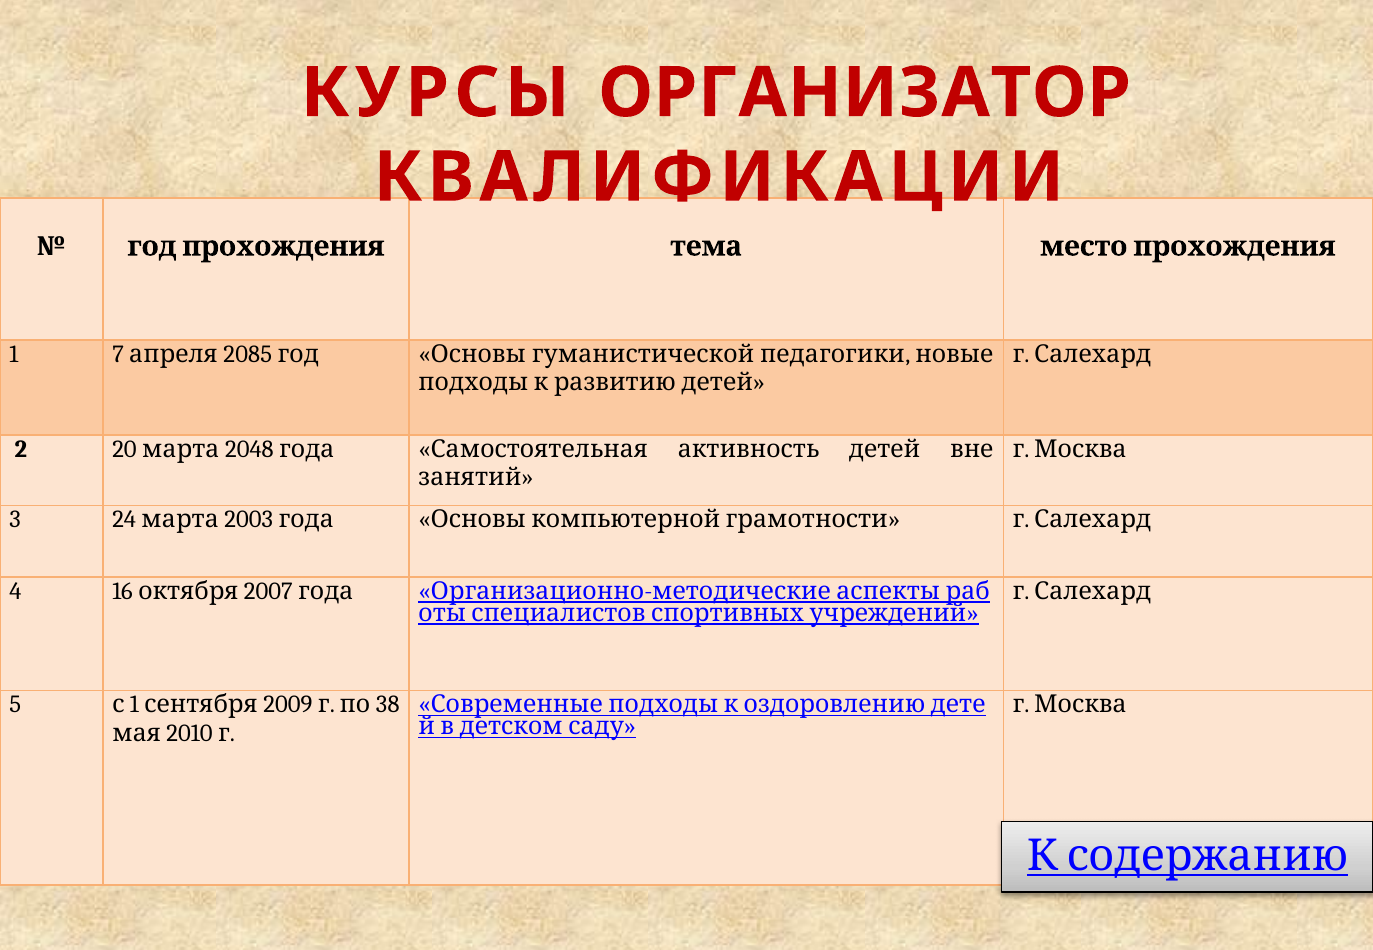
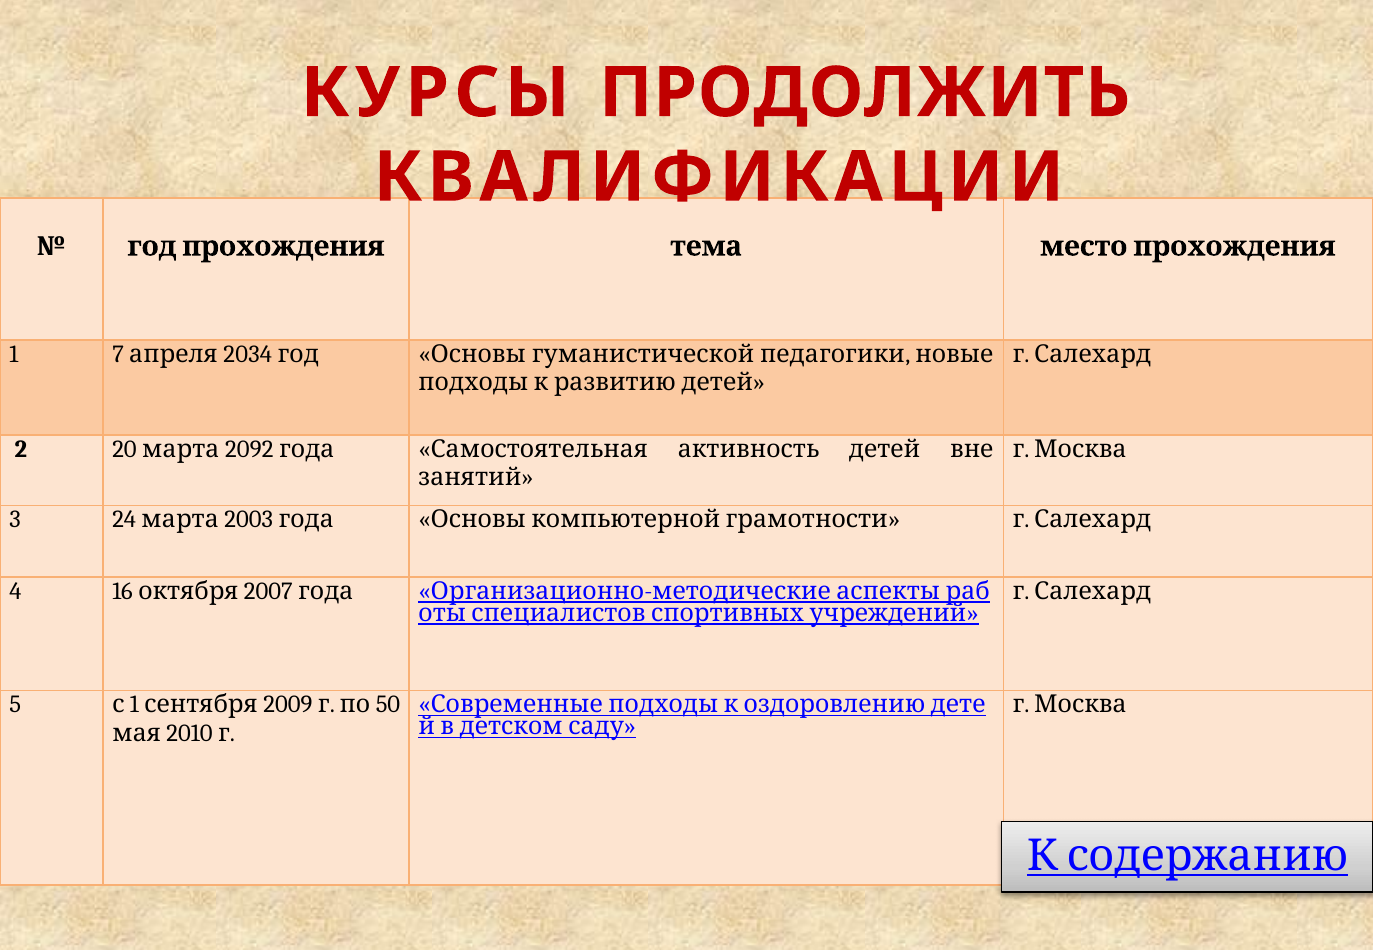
ОРГАНИЗАТОР: ОРГАНИЗАТОР -> ПРОДОЛЖИТЬ
2085: 2085 -> 2034
2048: 2048 -> 2092
38: 38 -> 50
